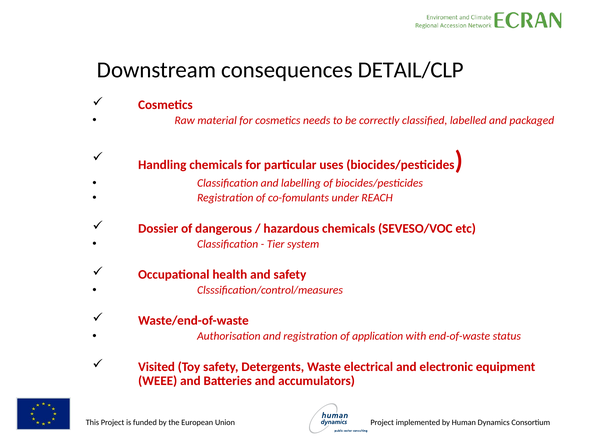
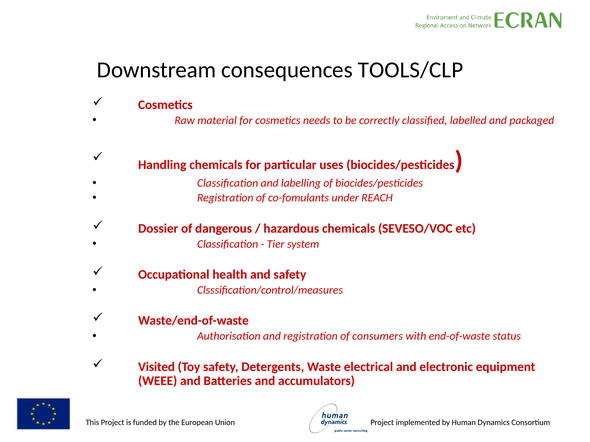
DETAIL/CLP: DETAIL/CLP -> TOOLS/CLP
application: application -> consumers
